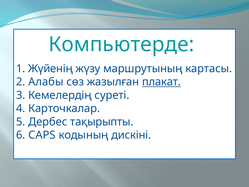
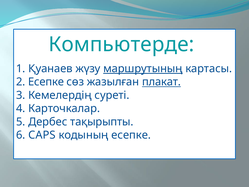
Жүйенің: Жүйенің -> Қуанаев
маршрутының underline: none -> present
2 Алабы: Алабы -> Есепке
кодының дискіні: дискіні -> есепке
